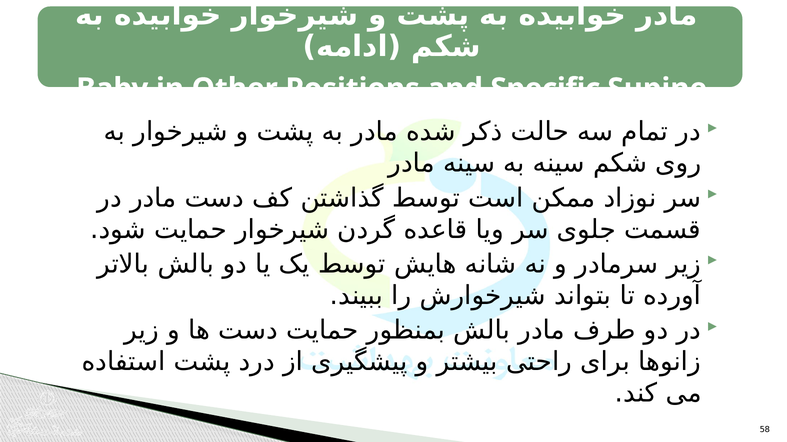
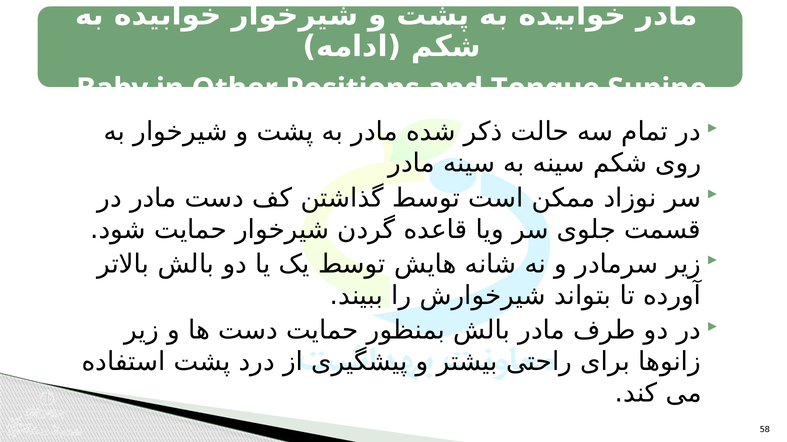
Specific: Specific -> Tongue
